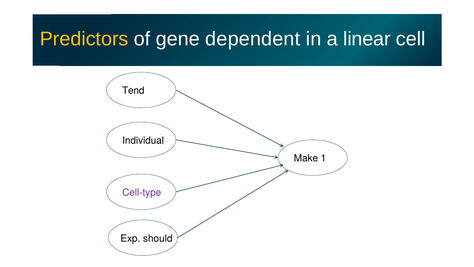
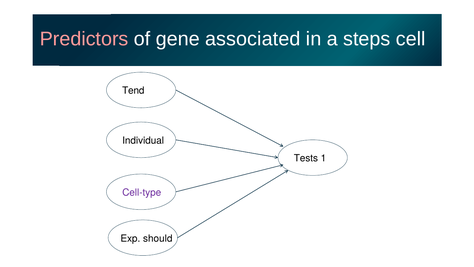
Predictors colour: yellow -> pink
dependent: dependent -> associated
linear: linear -> steps
Make: Make -> Tests
